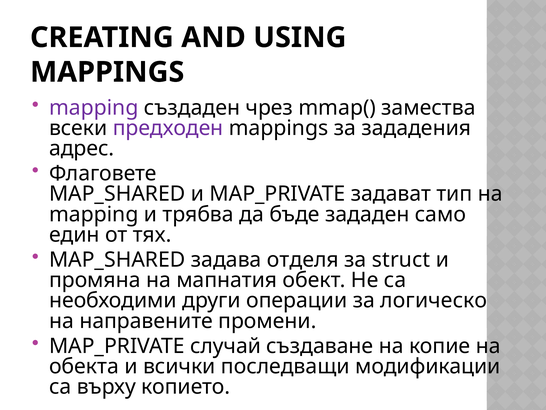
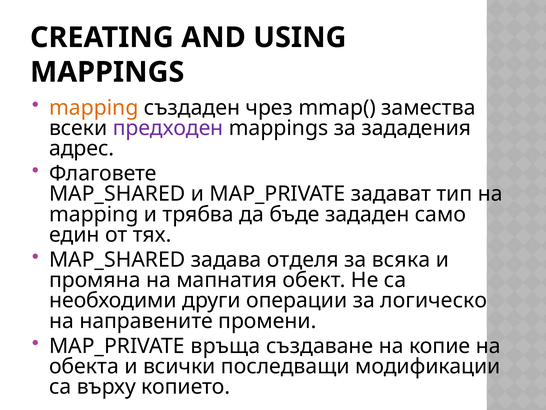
mapping at (94, 108) colour: purple -> orange
struct: struct -> всяка
случай: случай -> връща
